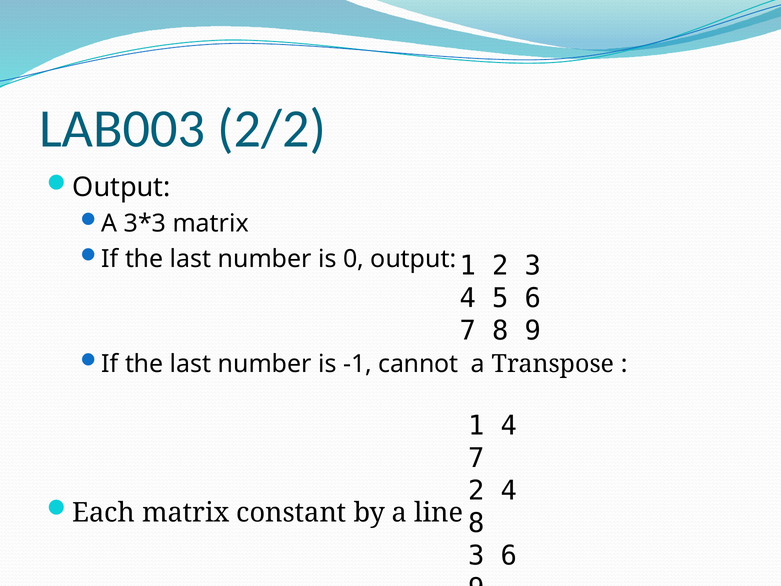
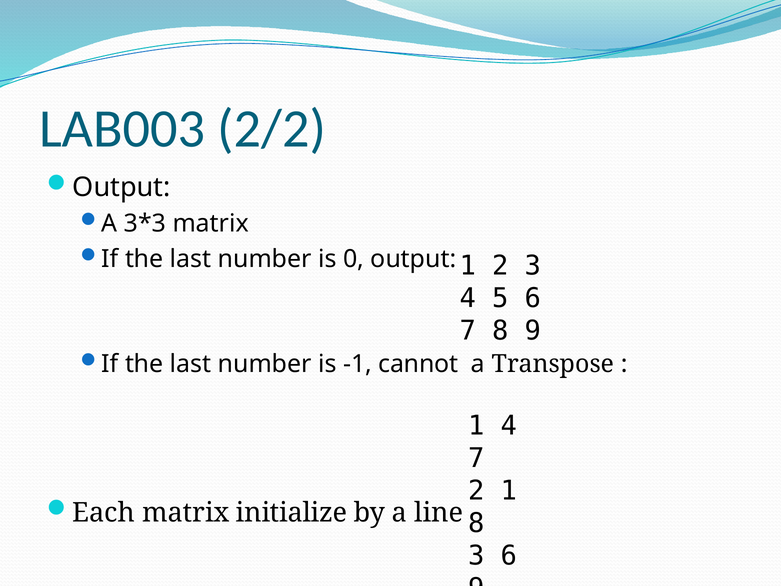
2 4: 4 -> 1
constant: constant -> initialize
